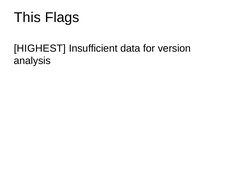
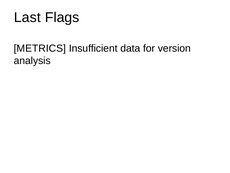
This: This -> Last
HIGHEST: HIGHEST -> METRICS
